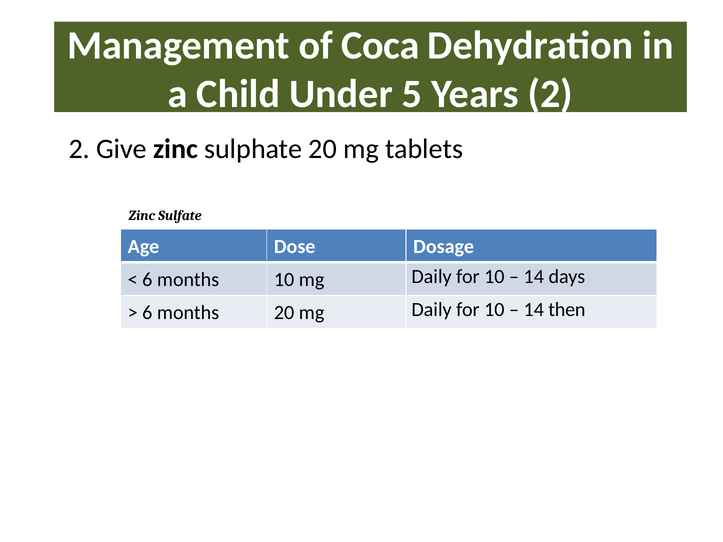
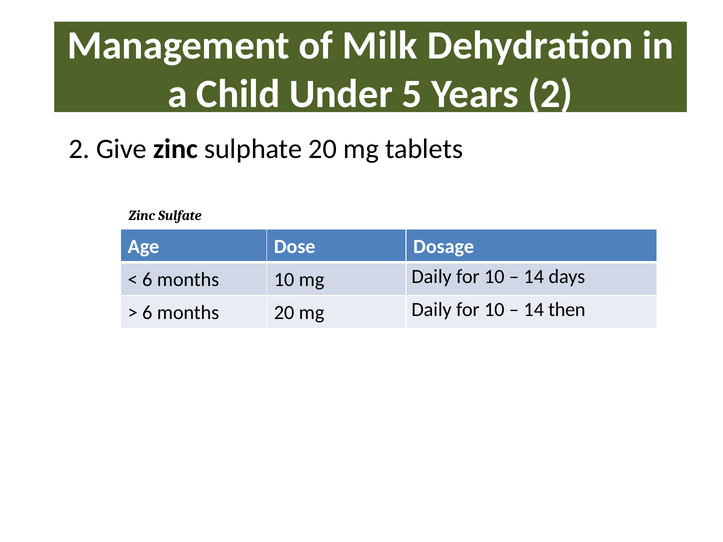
Coca: Coca -> Milk
